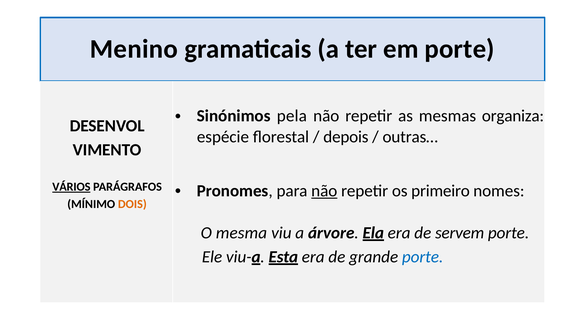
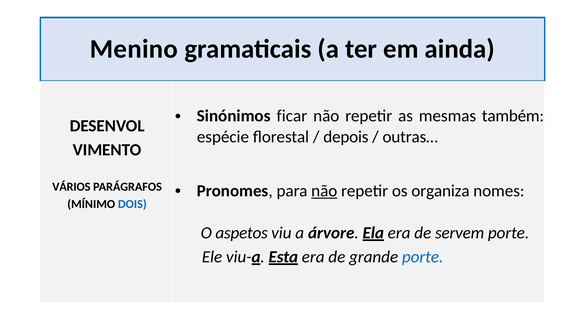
em porte: porte -> ainda
pela: pela -> ficar
organiza: organiza -> também
VÁRIOS underline: present -> none
primeiro: primeiro -> organiza
DOIS colour: orange -> blue
mesma: mesma -> aspetos
